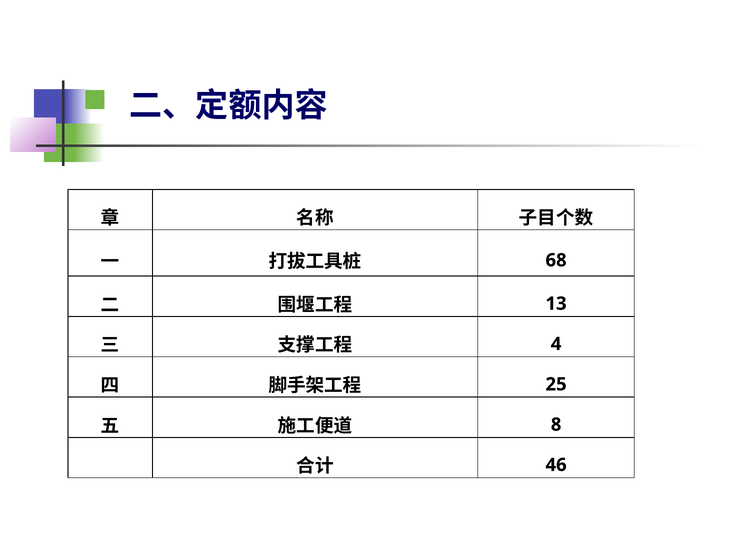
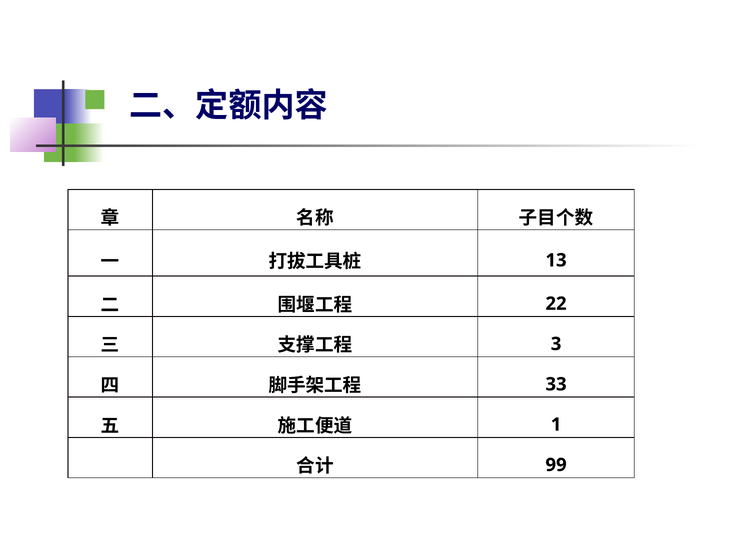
68: 68 -> 13
13: 13 -> 22
4: 4 -> 3
25: 25 -> 33
8: 8 -> 1
46: 46 -> 99
